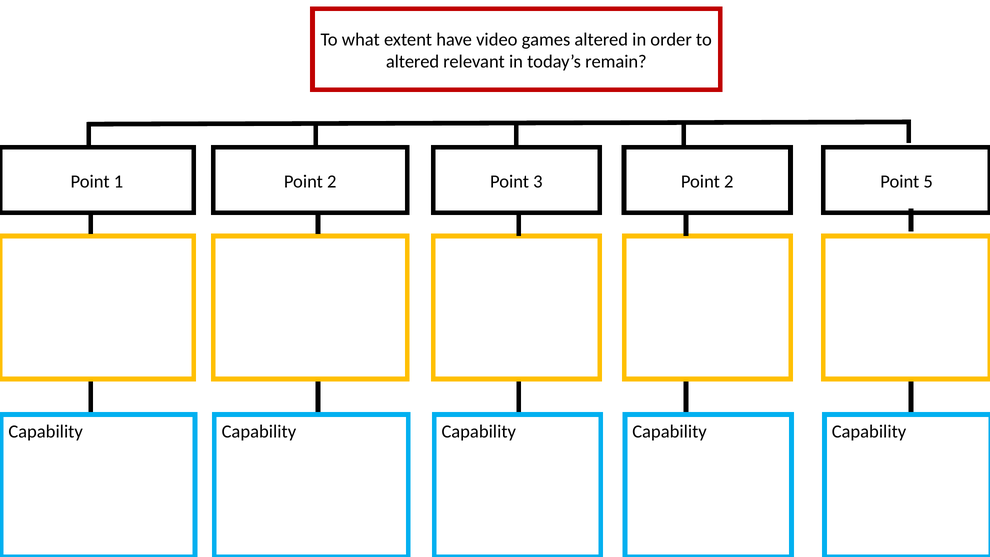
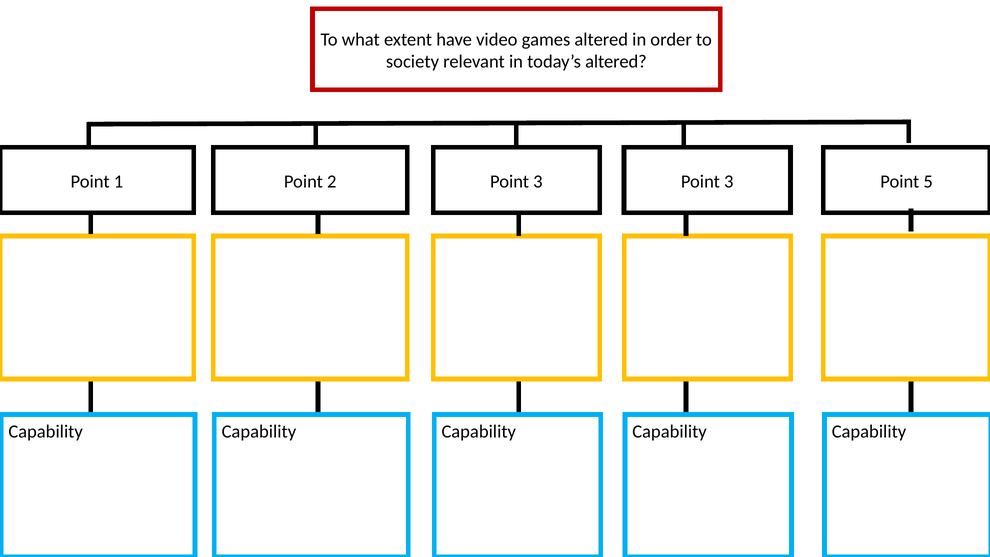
altered at (413, 62): altered -> society
today’s remain: remain -> altered
2 Point 2: 2 -> 3
